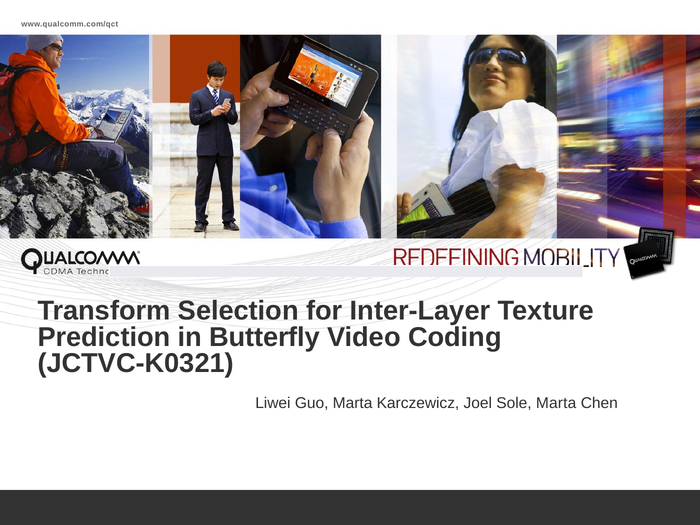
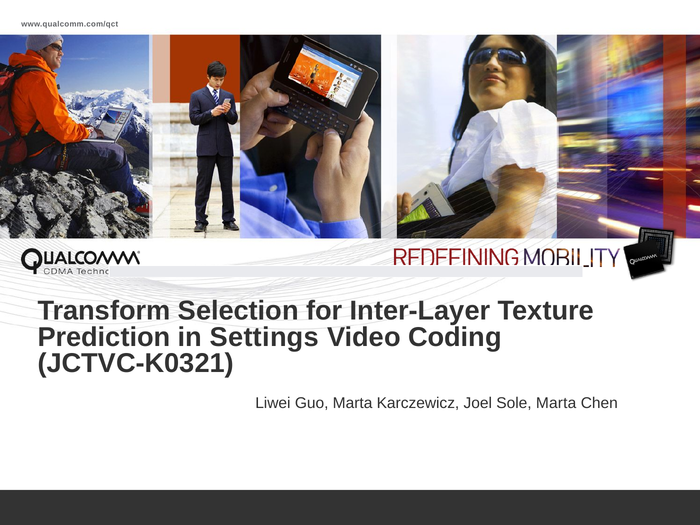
Butterfly: Butterfly -> Settings
